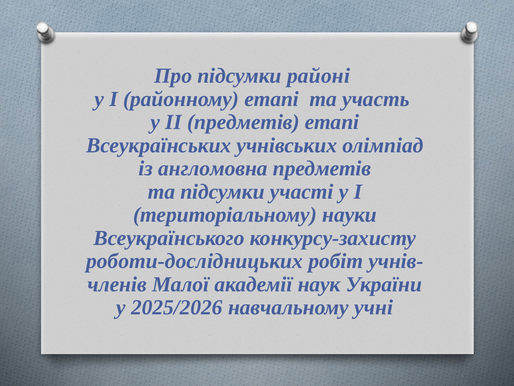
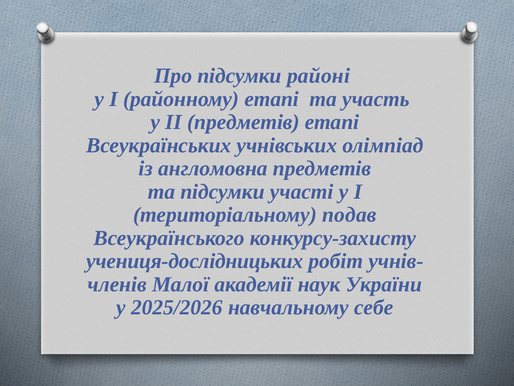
науки: науки -> подав
роботи-дослідницьких: роботи-дослідницьких -> учениця-дослідницьких
учні: учні -> себе
